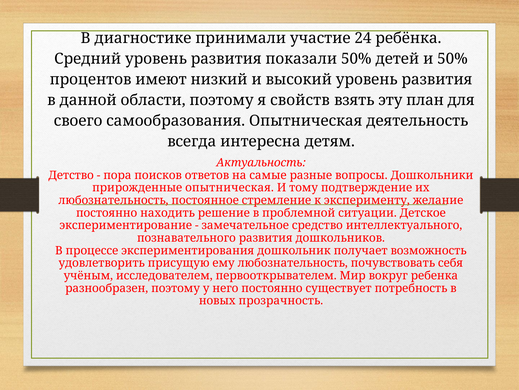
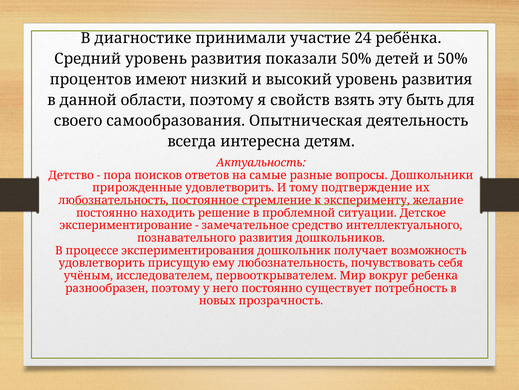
план: план -> быть
прирожденные опытническая: опытническая -> удовлетворить
